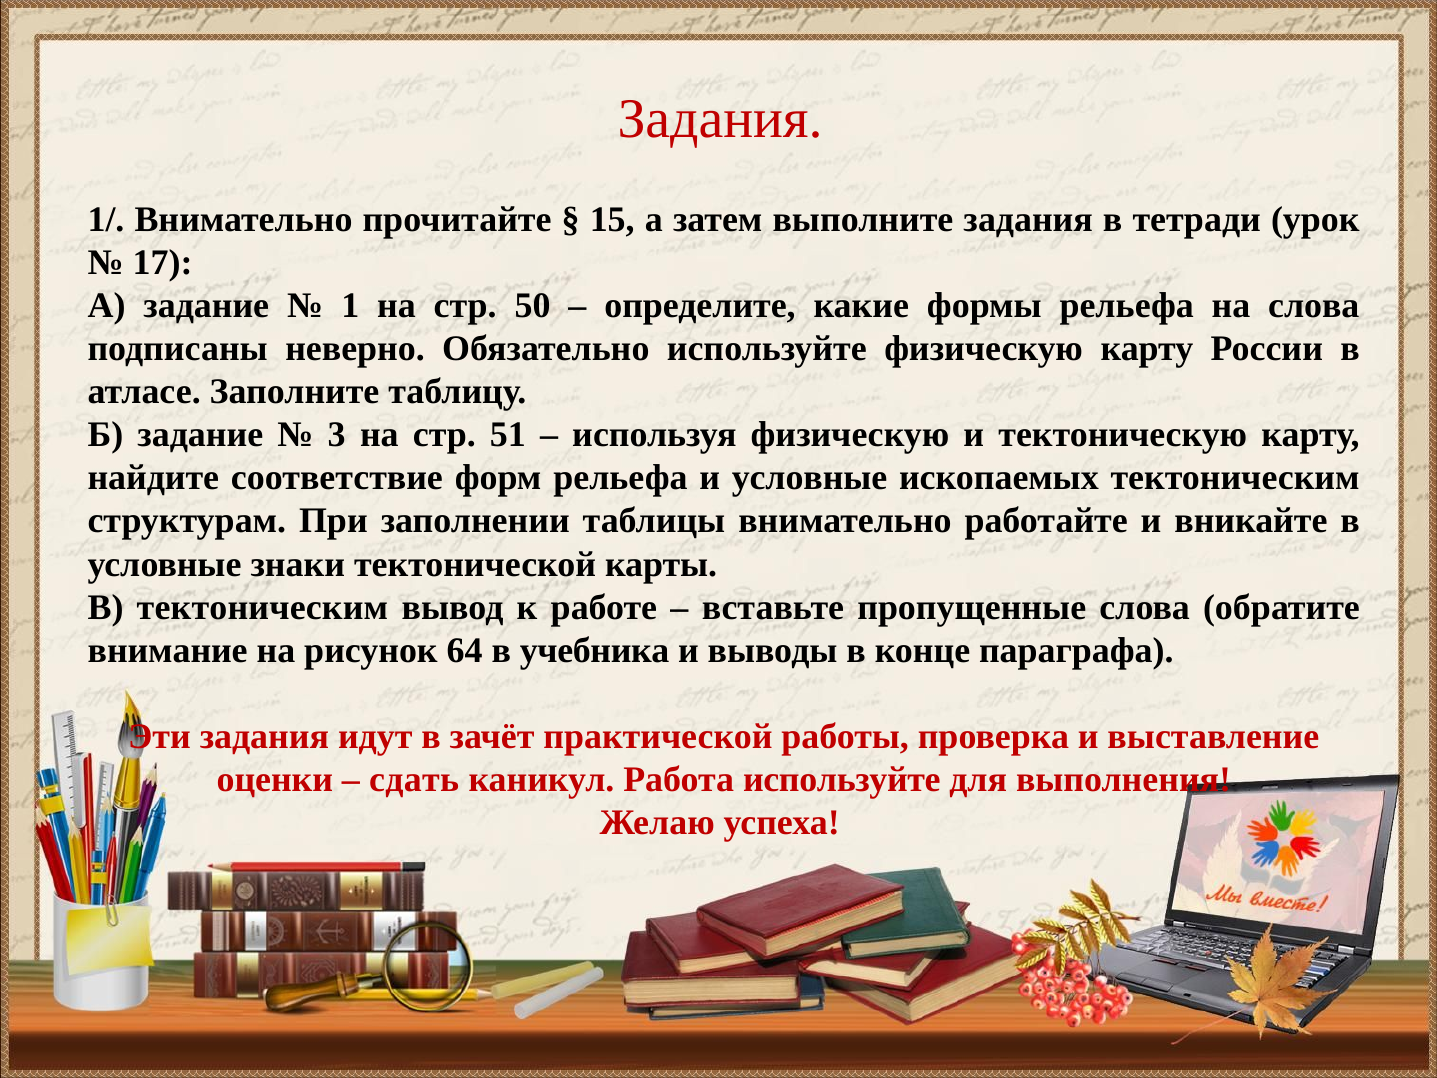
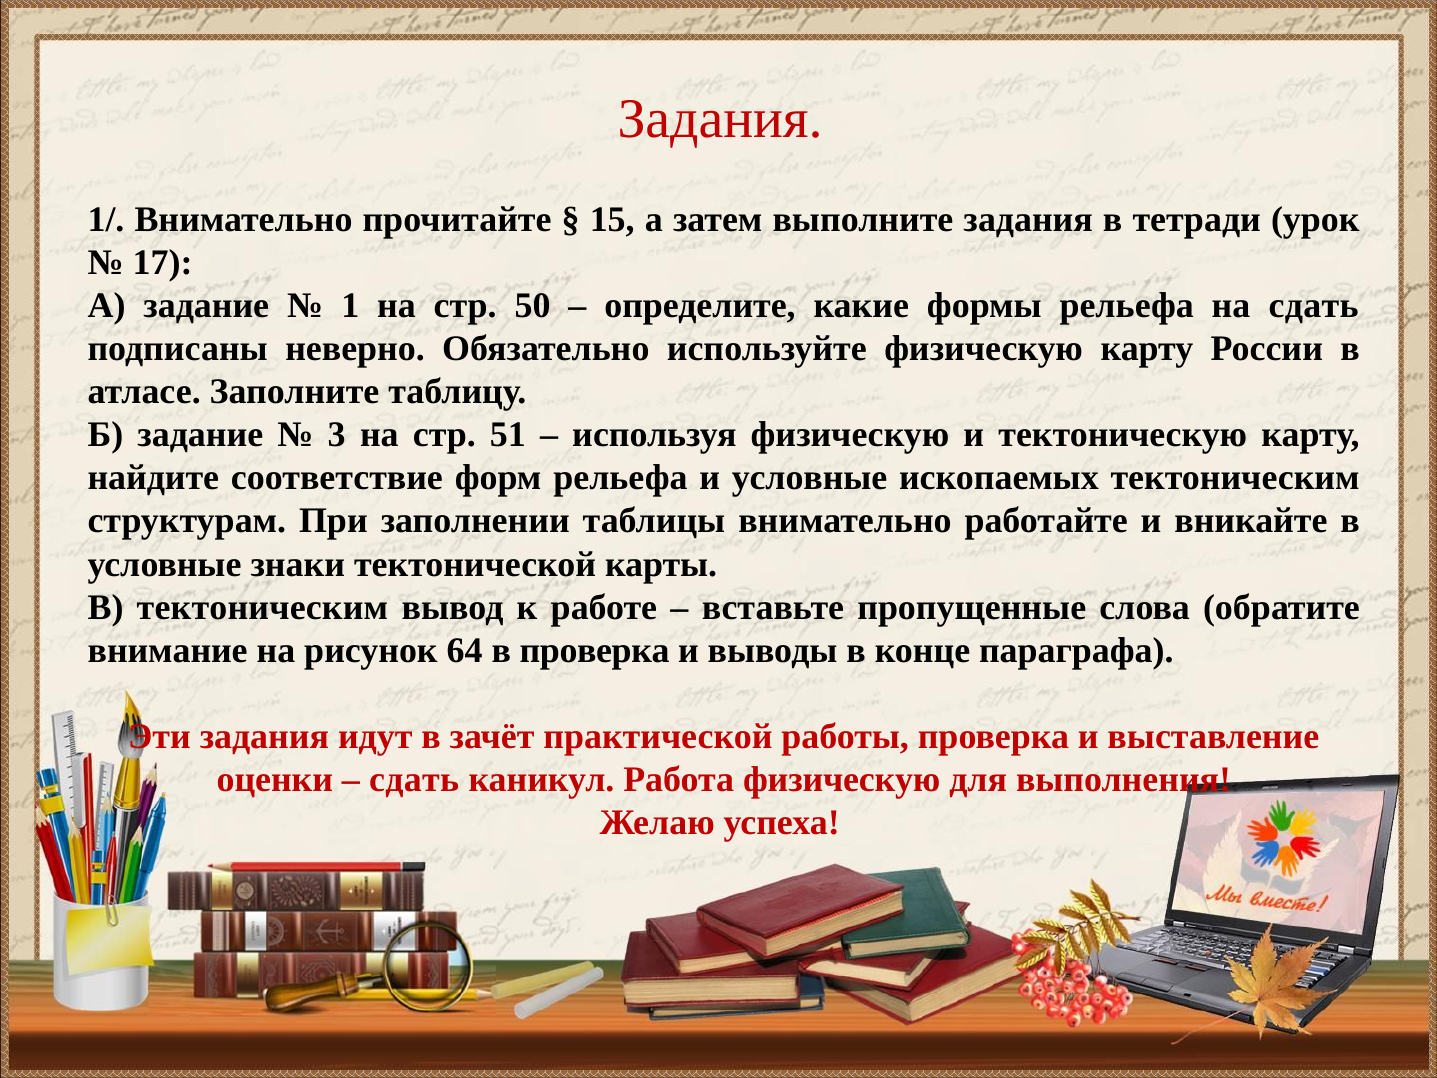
на слова: слова -> сдать
в учебника: учебника -> проверка
Работа используйте: используйте -> физическую
